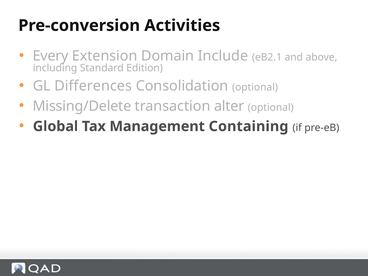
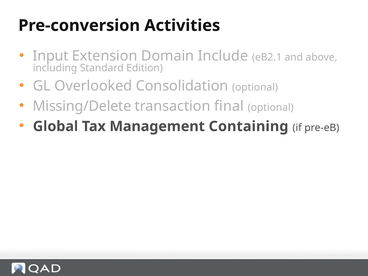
Every: Every -> Input
Differences: Differences -> Overlooked
alter: alter -> final
